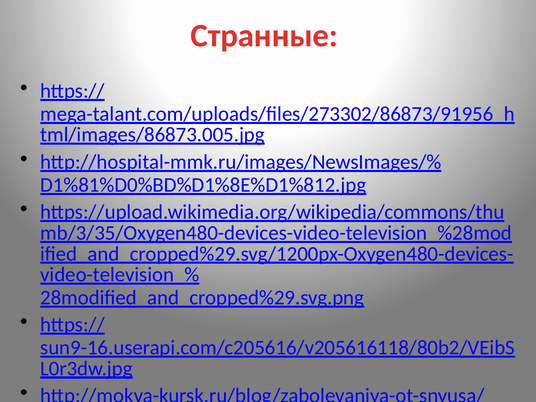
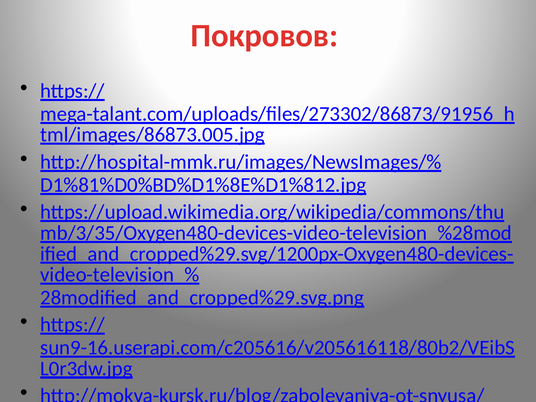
Странные: Странные -> Покровов
